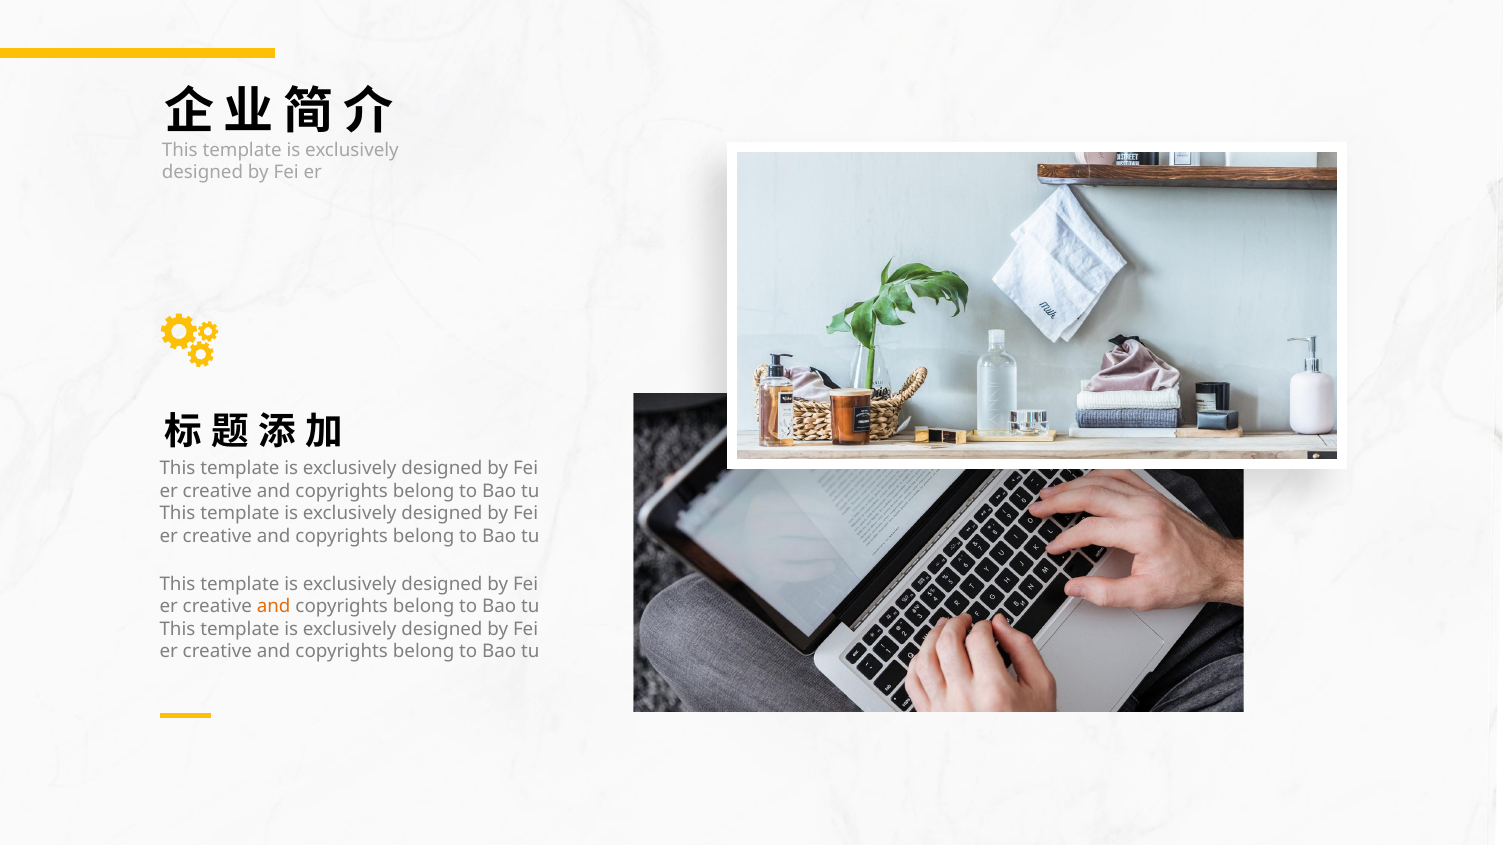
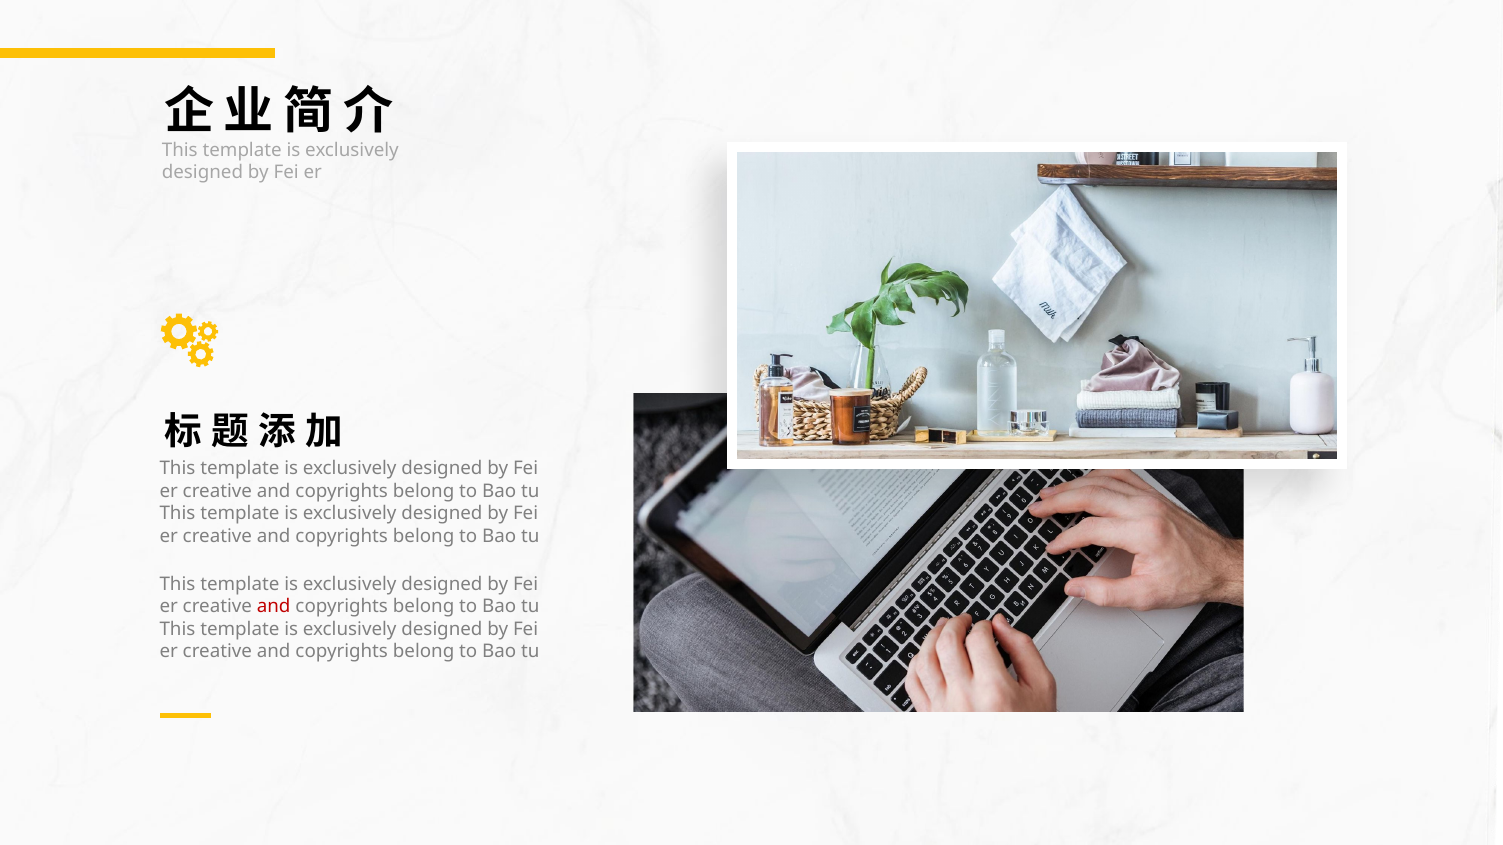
and at (274, 607) colour: orange -> red
